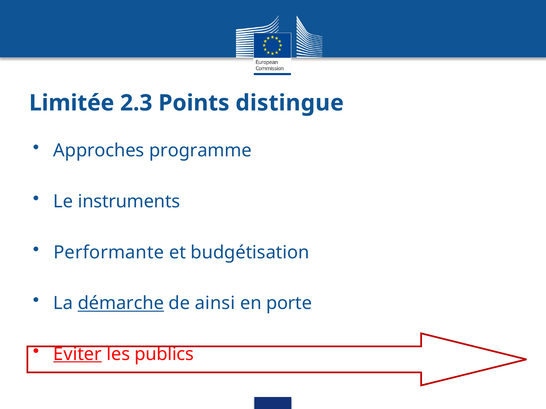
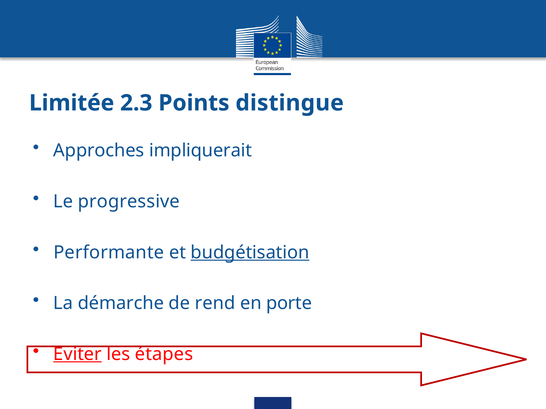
programme: programme -> impliquerait
instruments: instruments -> progressive
budgétisation underline: none -> present
démarche underline: present -> none
ainsi: ainsi -> rend
publics: publics -> étapes
